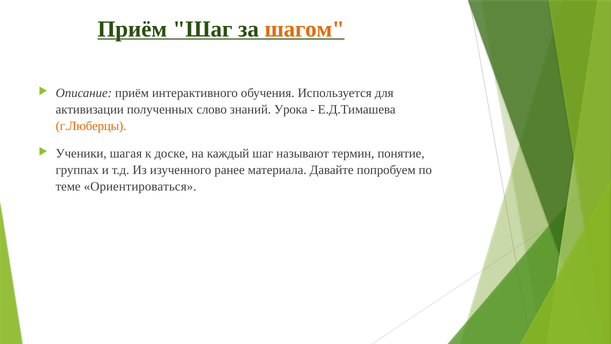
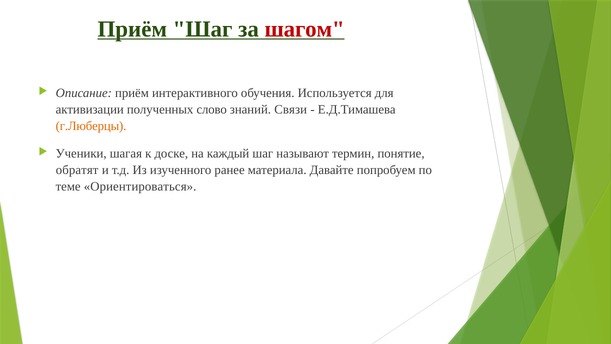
шагом colour: orange -> red
Урока: Урока -> Связи
группах: группах -> обратят
